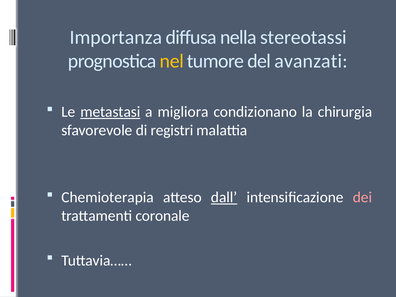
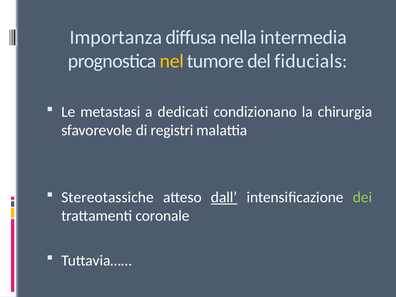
stereotassi: stereotassi -> intermedia
avanzati: avanzati -> fiducials
metastasi underline: present -> none
migliora: migliora -> dedicati
Chemioterapia: Chemioterapia -> Stereotassiche
dei colour: pink -> light green
